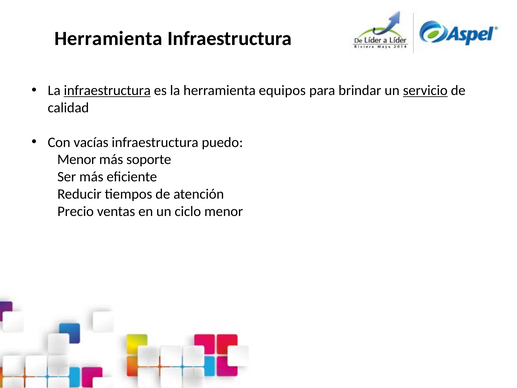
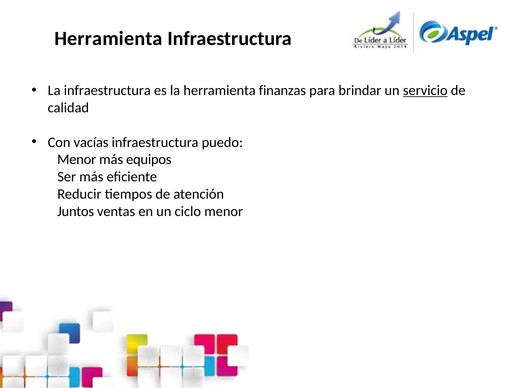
infraestructura at (107, 90) underline: present -> none
equipos: equipos -> finanzas
soporte: soporte -> equipos
Precio: Precio -> Juntos
